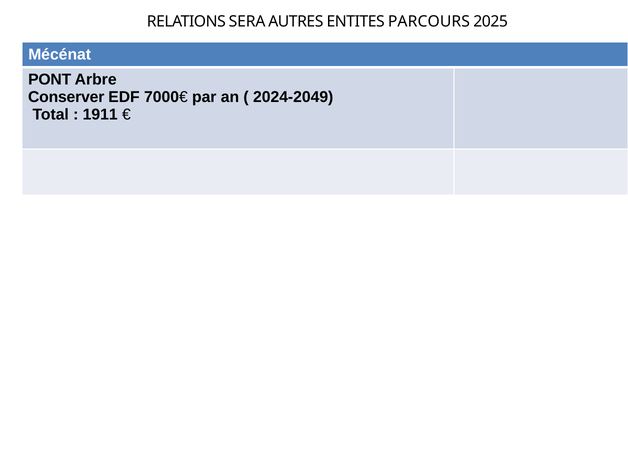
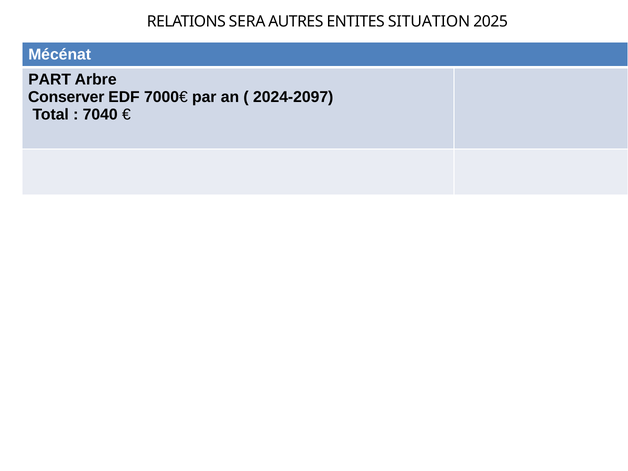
PARCOURS: PARCOURS -> SITUATION
PONT: PONT -> PART
2024-2049: 2024-2049 -> 2024-2097
1911: 1911 -> 7040
